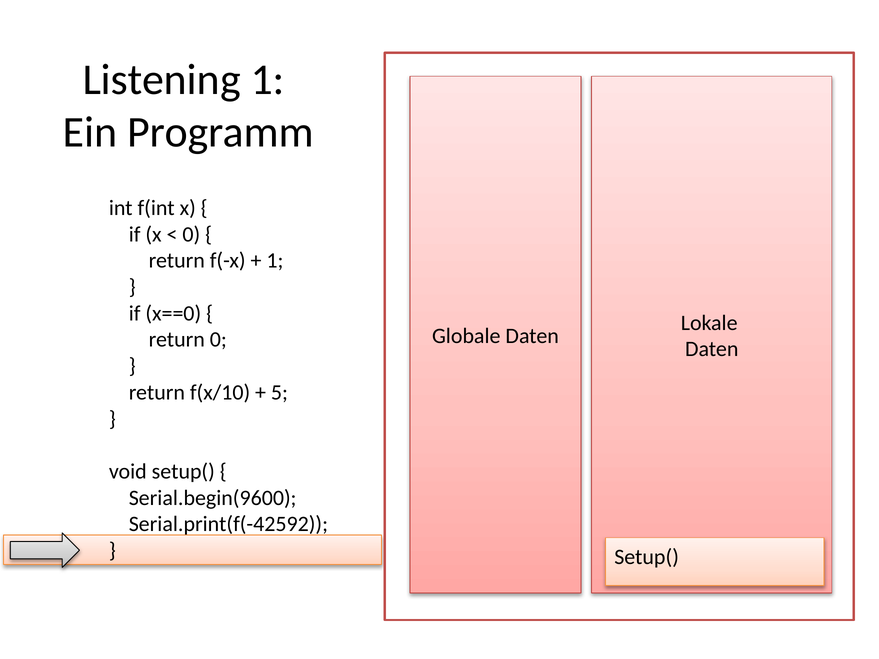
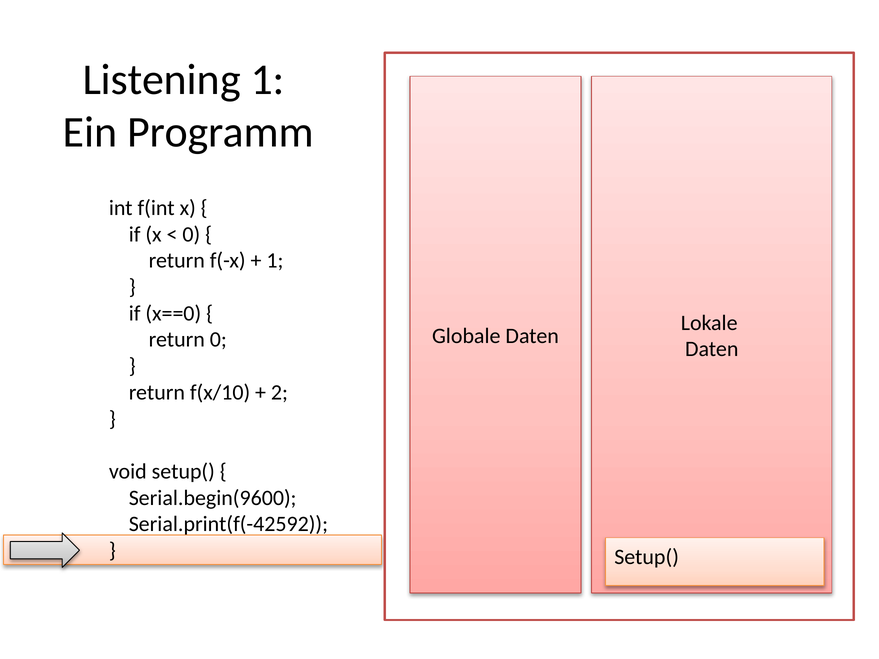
5: 5 -> 2
